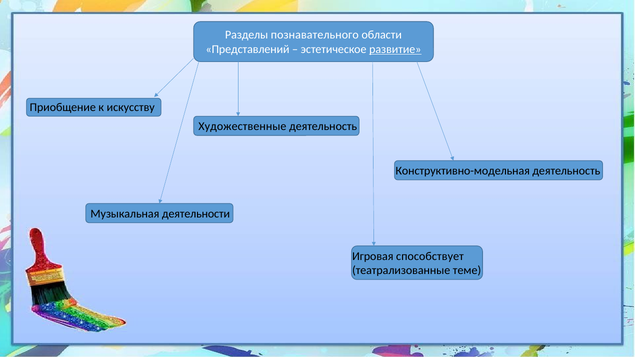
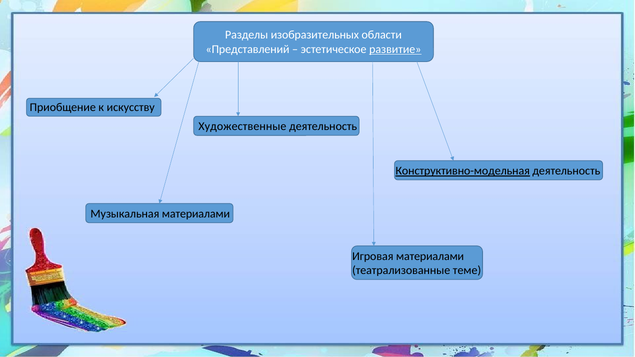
познавательного: познавательного -> изобразительных
Конструктивно-модельная underline: none -> present
Музыкальная деятельности: деятельности -> материалами
Игровая способствует: способствует -> материалами
